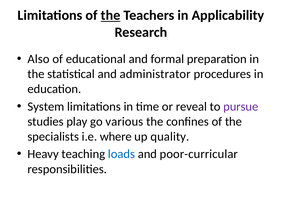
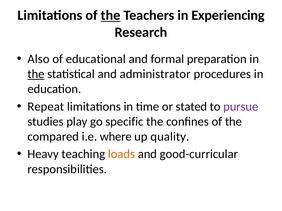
Applicability: Applicability -> Experiencing
the at (36, 74) underline: none -> present
System: System -> Repeat
reveal: reveal -> stated
various: various -> specific
specialists: specialists -> compared
loads colour: blue -> orange
poor-curricular: poor-curricular -> good-curricular
